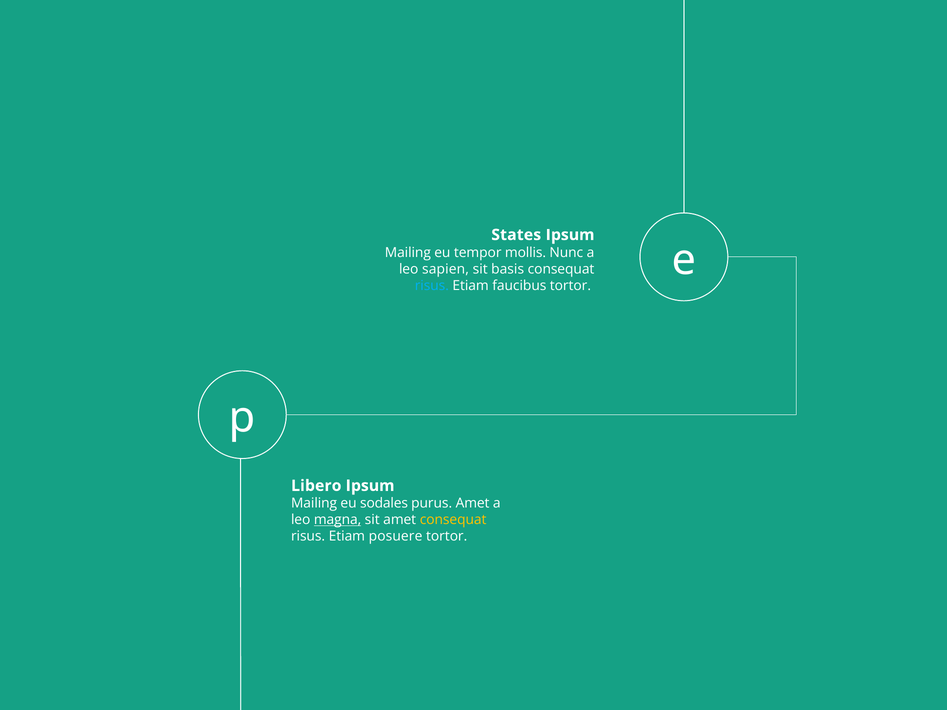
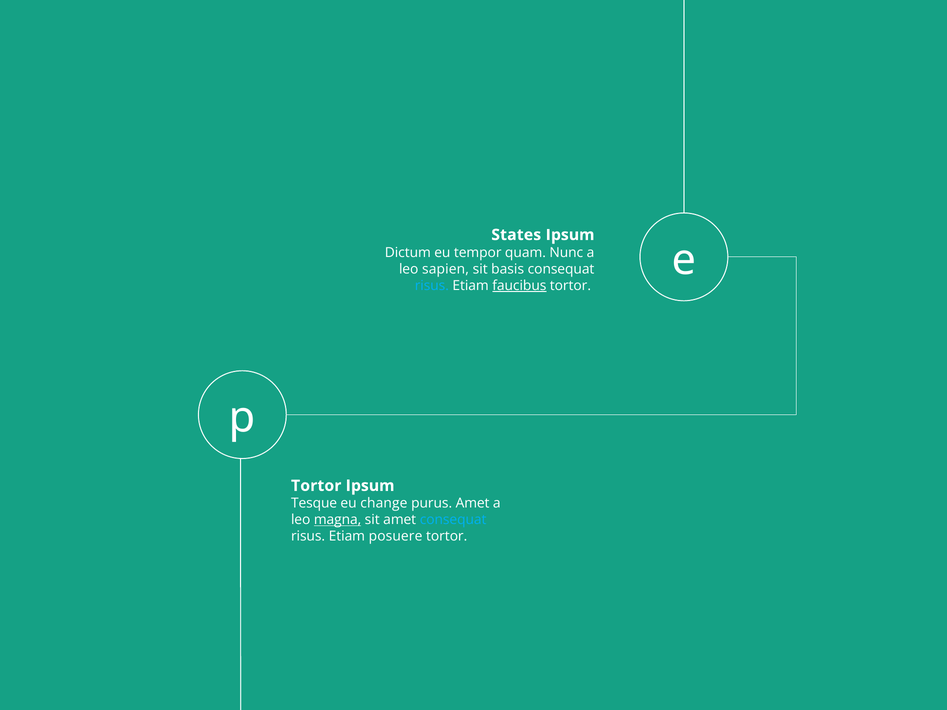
Mailing at (408, 253): Mailing -> Dictum
mollis: mollis -> quam
faucibus underline: none -> present
Libero at (316, 486): Libero -> Tortor
Mailing at (314, 504): Mailing -> Tesque
sodales: sodales -> change
consequat at (453, 520) colour: yellow -> light blue
